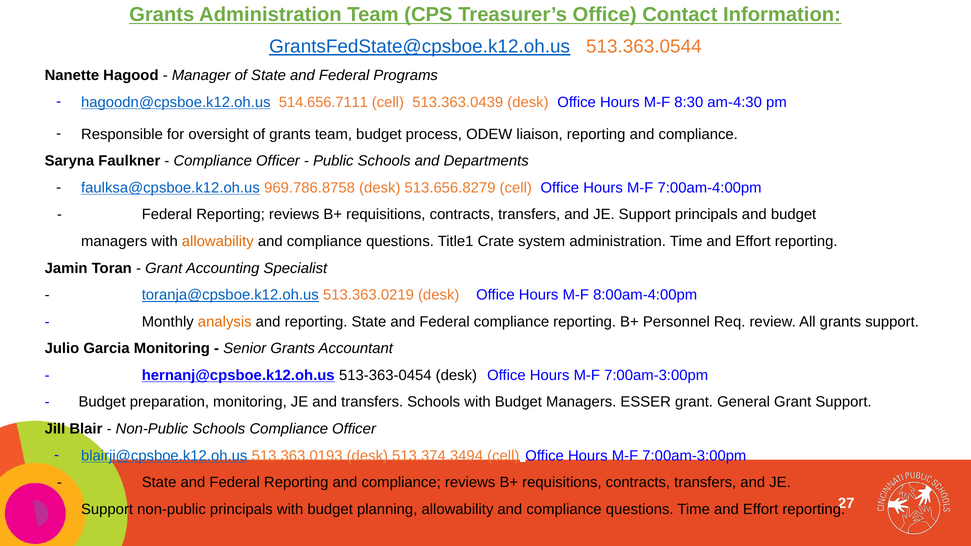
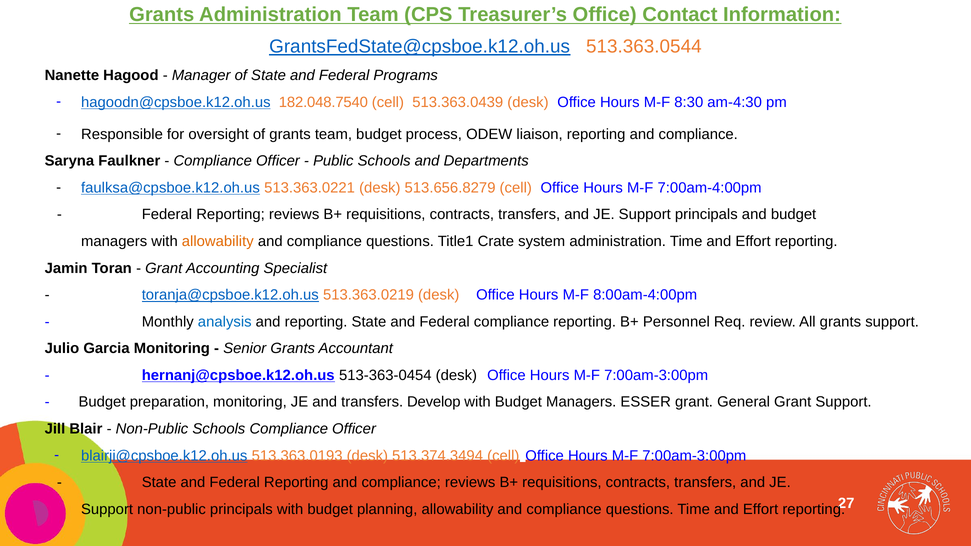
514.656.7111: 514.656.7111 -> 182.048.7540
969.786.8758: 969.786.8758 -> 513.363.0221
analysis colour: orange -> blue
transfers Schools: Schools -> Develop
